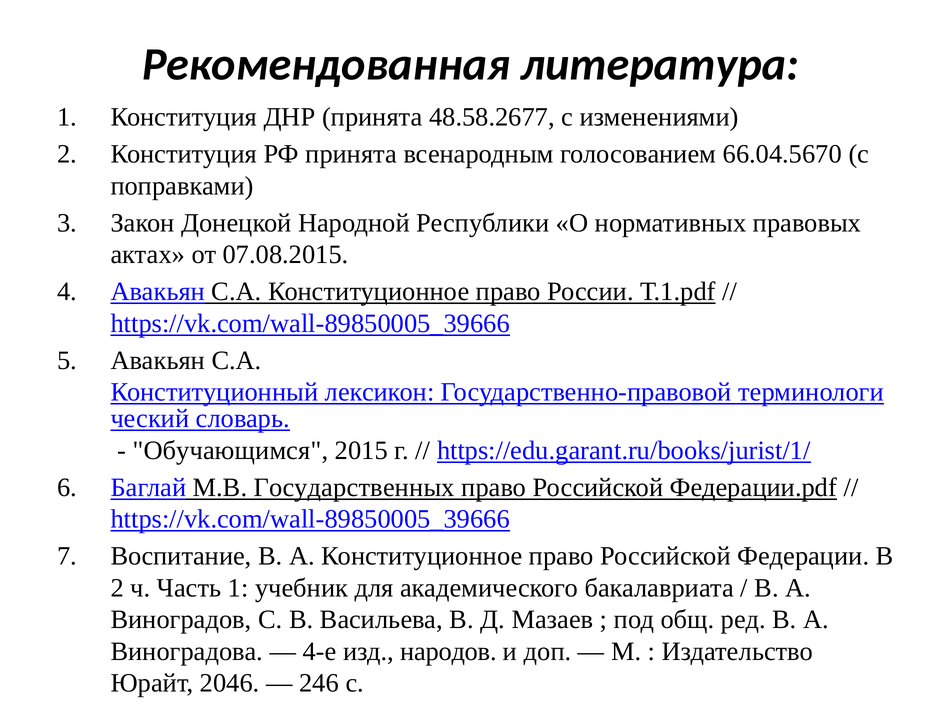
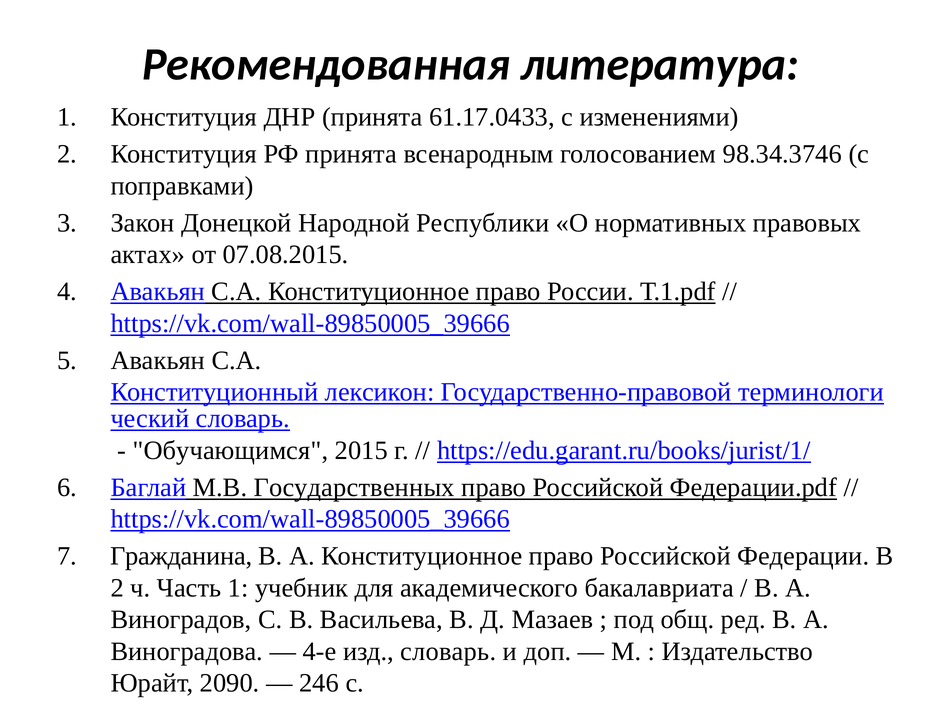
48.58.2677: 48.58.2677 -> 61.17.0433
66.04.5670: 66.04.5670 -> 98.34.3746
Воспитание: Воспитание -> Гражданина
изд народов: народов -> словарь
2046: 2046 -> 2090
